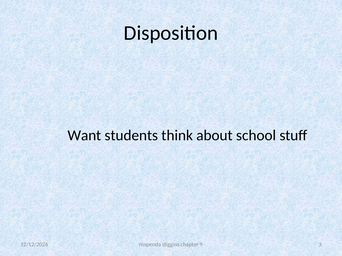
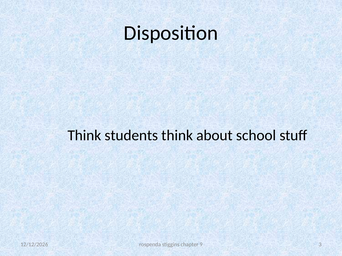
Want at (84, 136): Want -> Think
